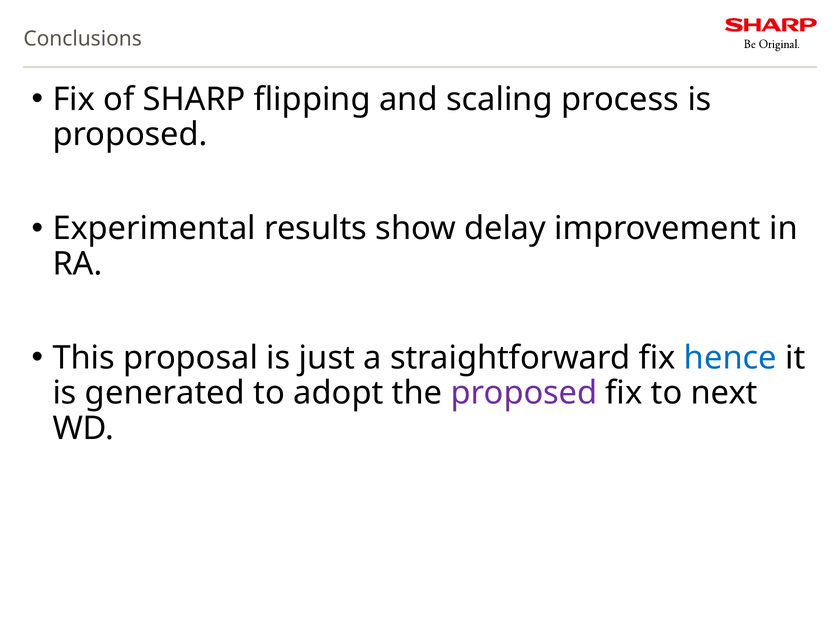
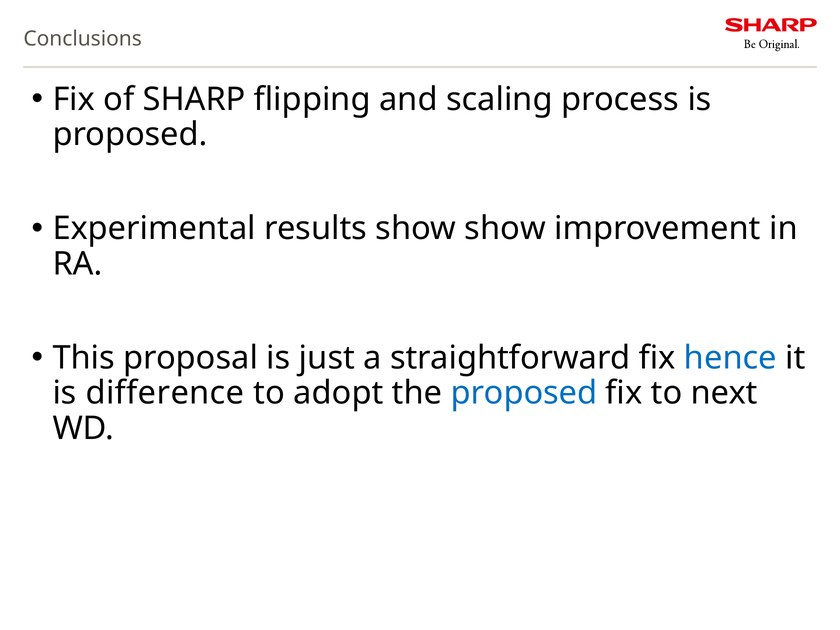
show delay: delay -> show
generated: generated -> difference
proposed at (524, 393) colour: purple -> blue
